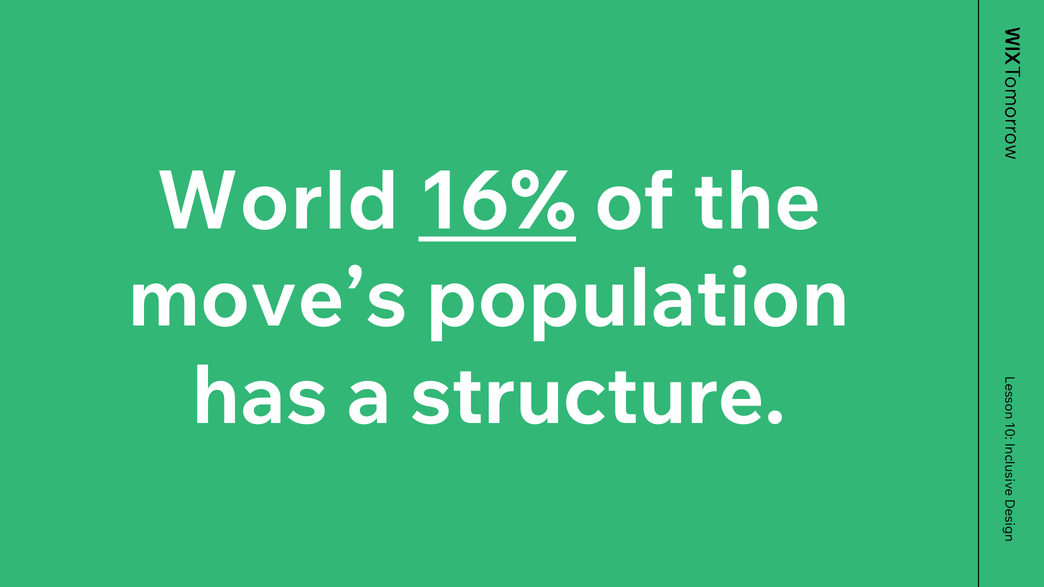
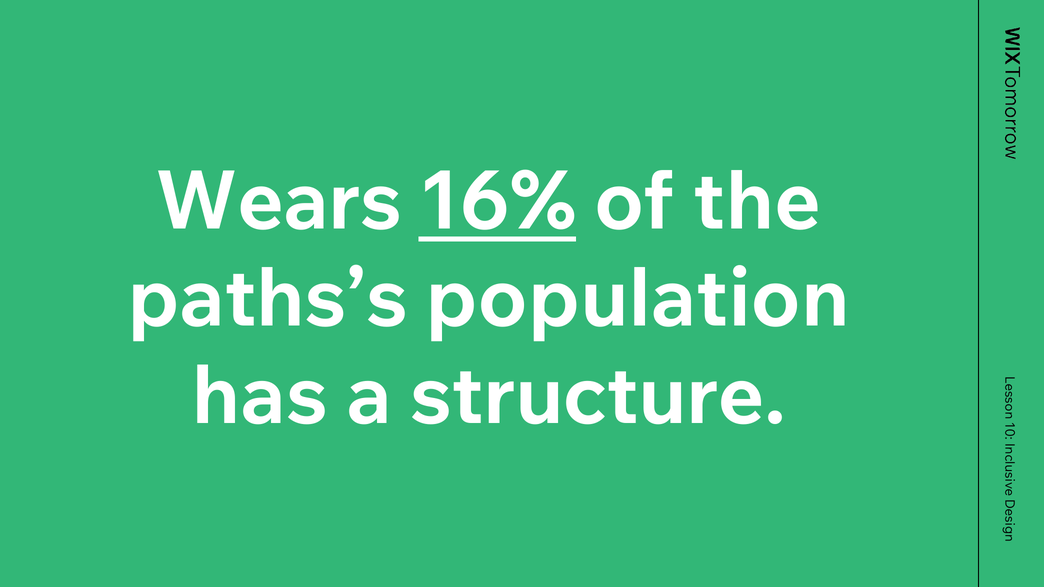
World: World -> Wears
move’s: move’s -> paths’s
